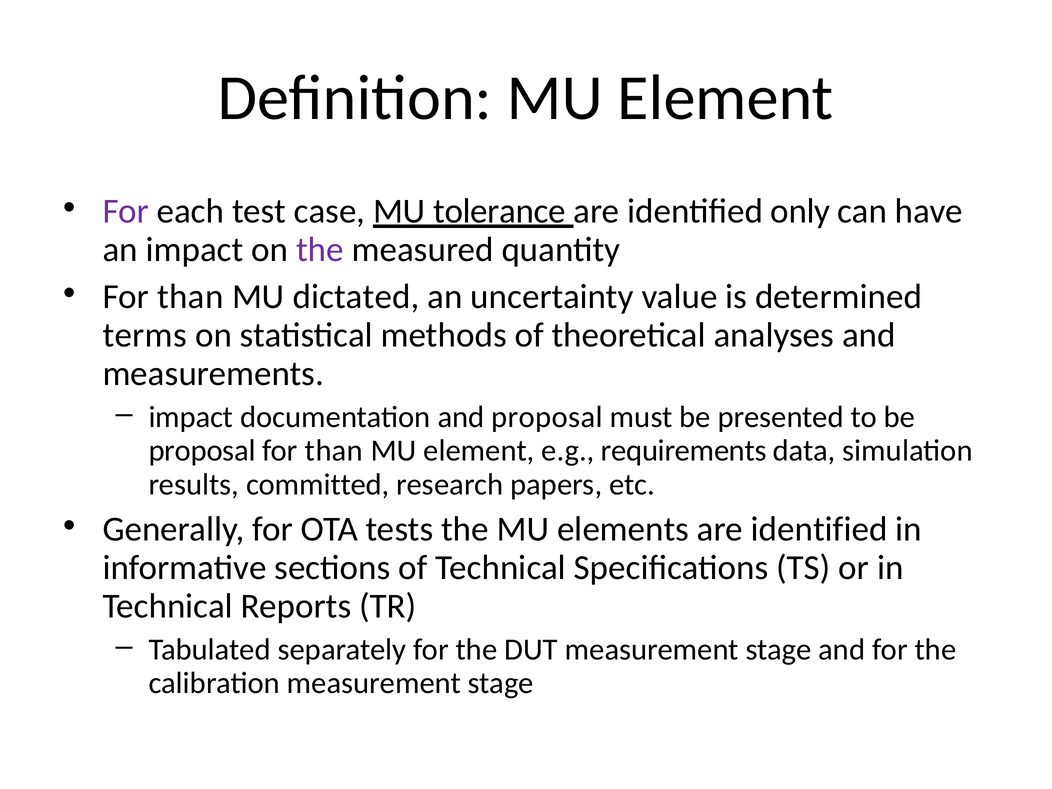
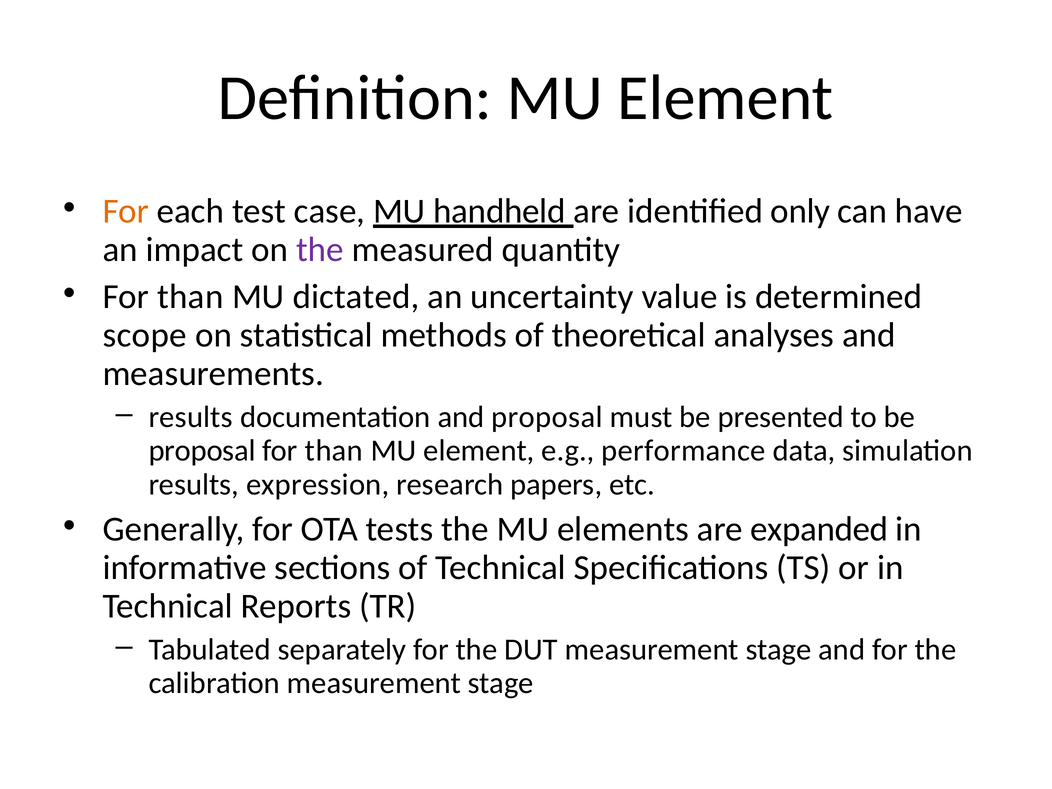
For at (126, 211) colour: purple -> orange
tolerance: tolerance -> handheld
terms: terms -> scope
impact at (191, 417): impact -> results
requirements: requirements -> performance
committed: committed -> expression
elements are identified: identified -> expanded
